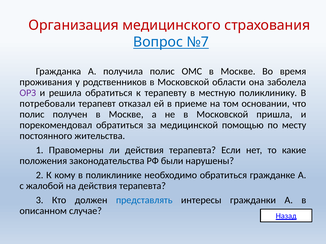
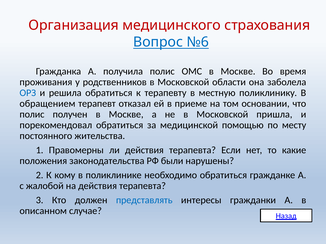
№7: №7 -> №6
ОРЗ colour: purple -> blue
потребовали: потребовали -> обращением
